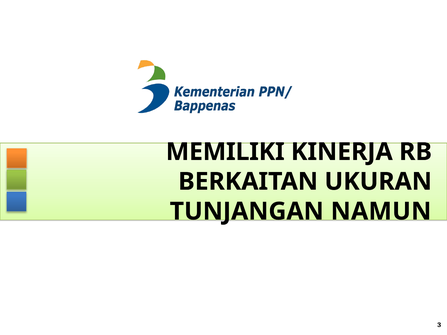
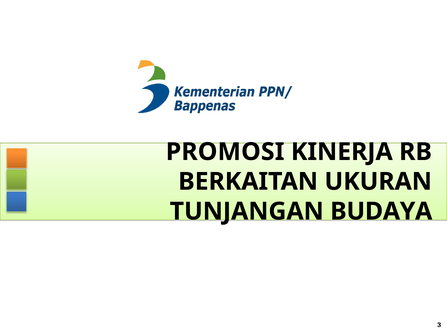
MEMILIKI: MEMILIKI -> PROMOSI
NAMUN: NAMUN -> BUDAYA
